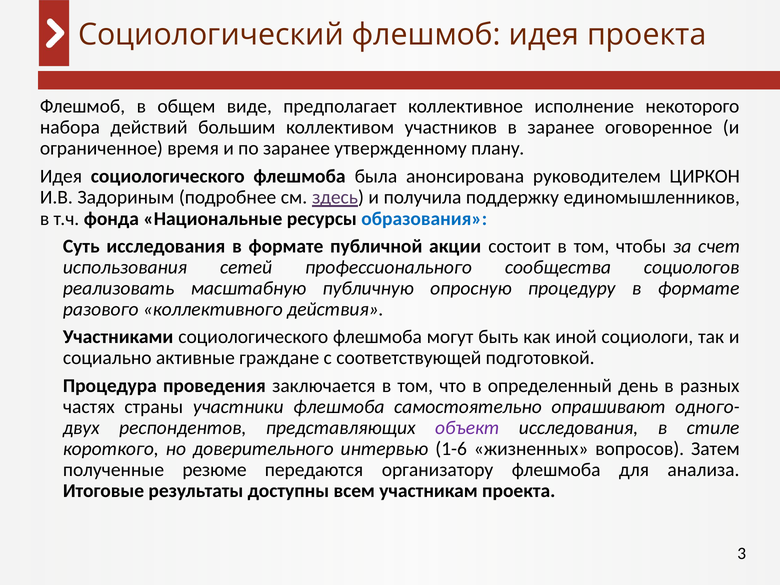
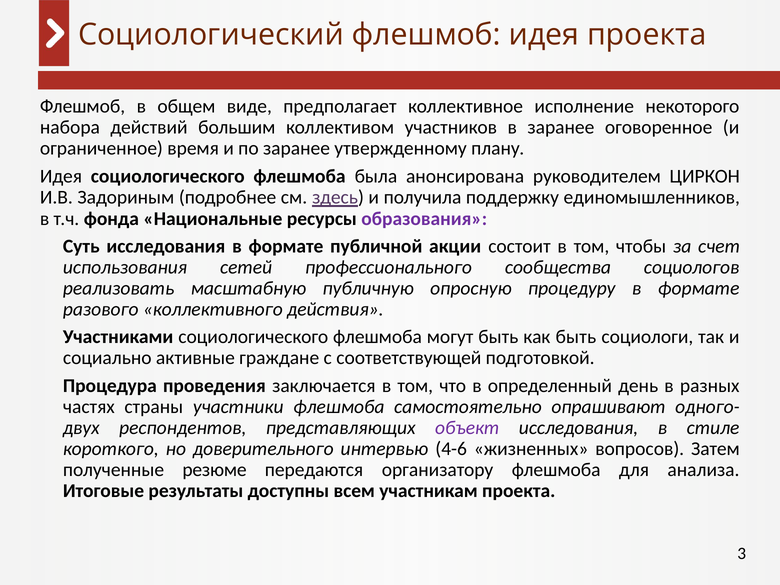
образования colour: blue -> purple
как иной: иной -> быть
1-6: 1-6 -> 4-6
